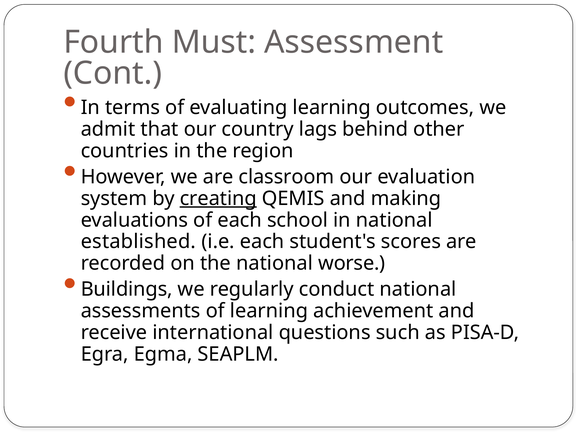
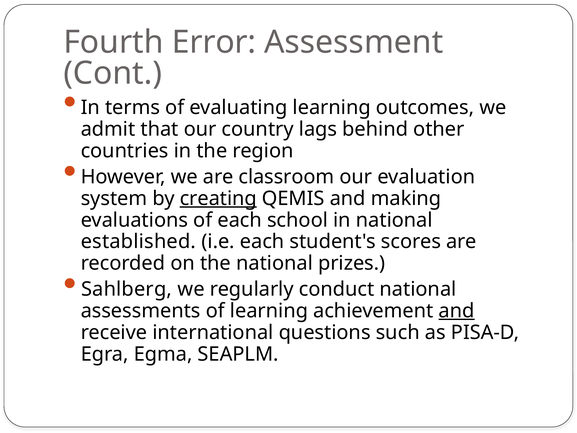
Must: Must -> Error
worse: worse -> prizes
Buildings: Buildings -> Sahlberg
and at (457, 311) underline: none -> present
